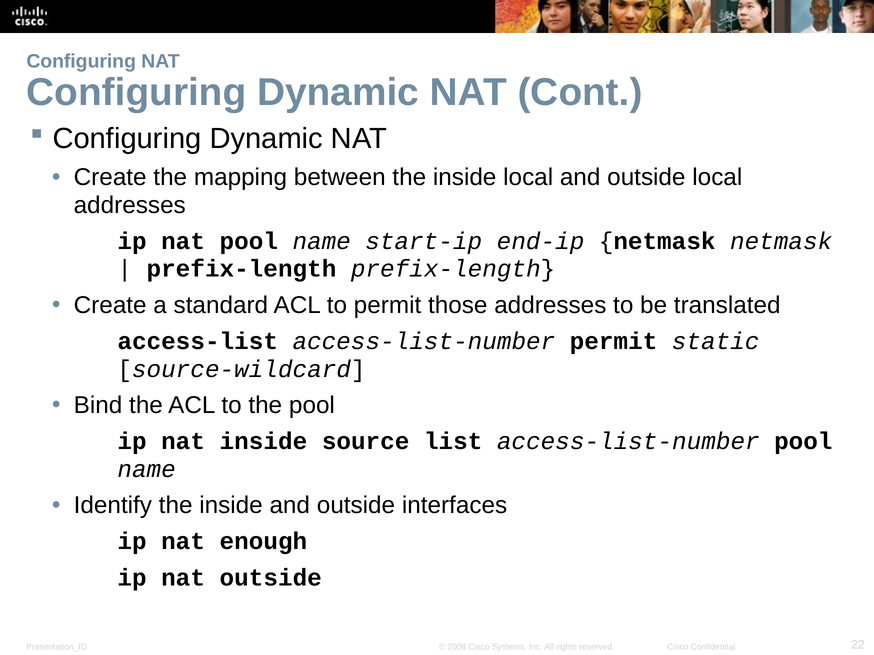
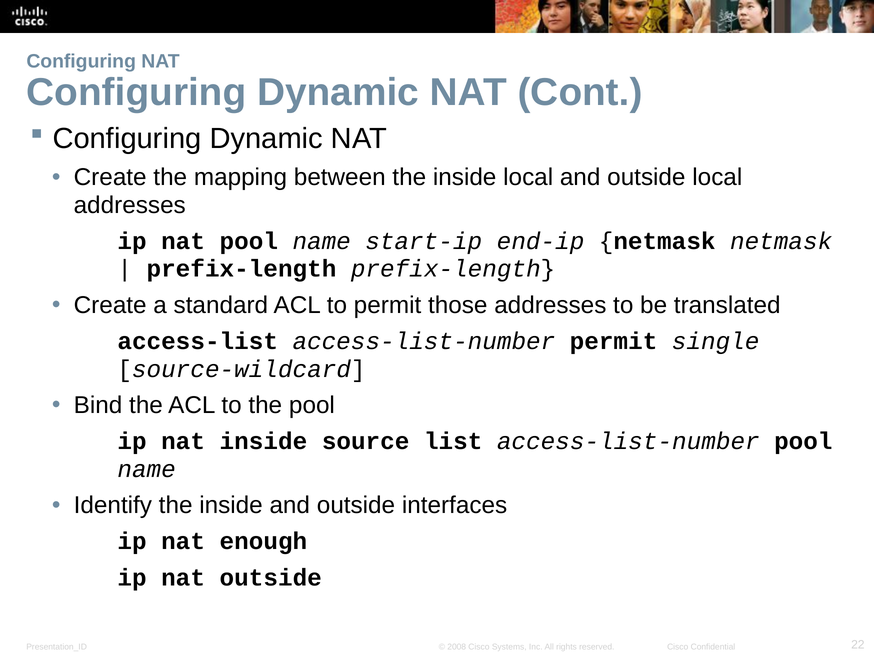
static: static -> single
